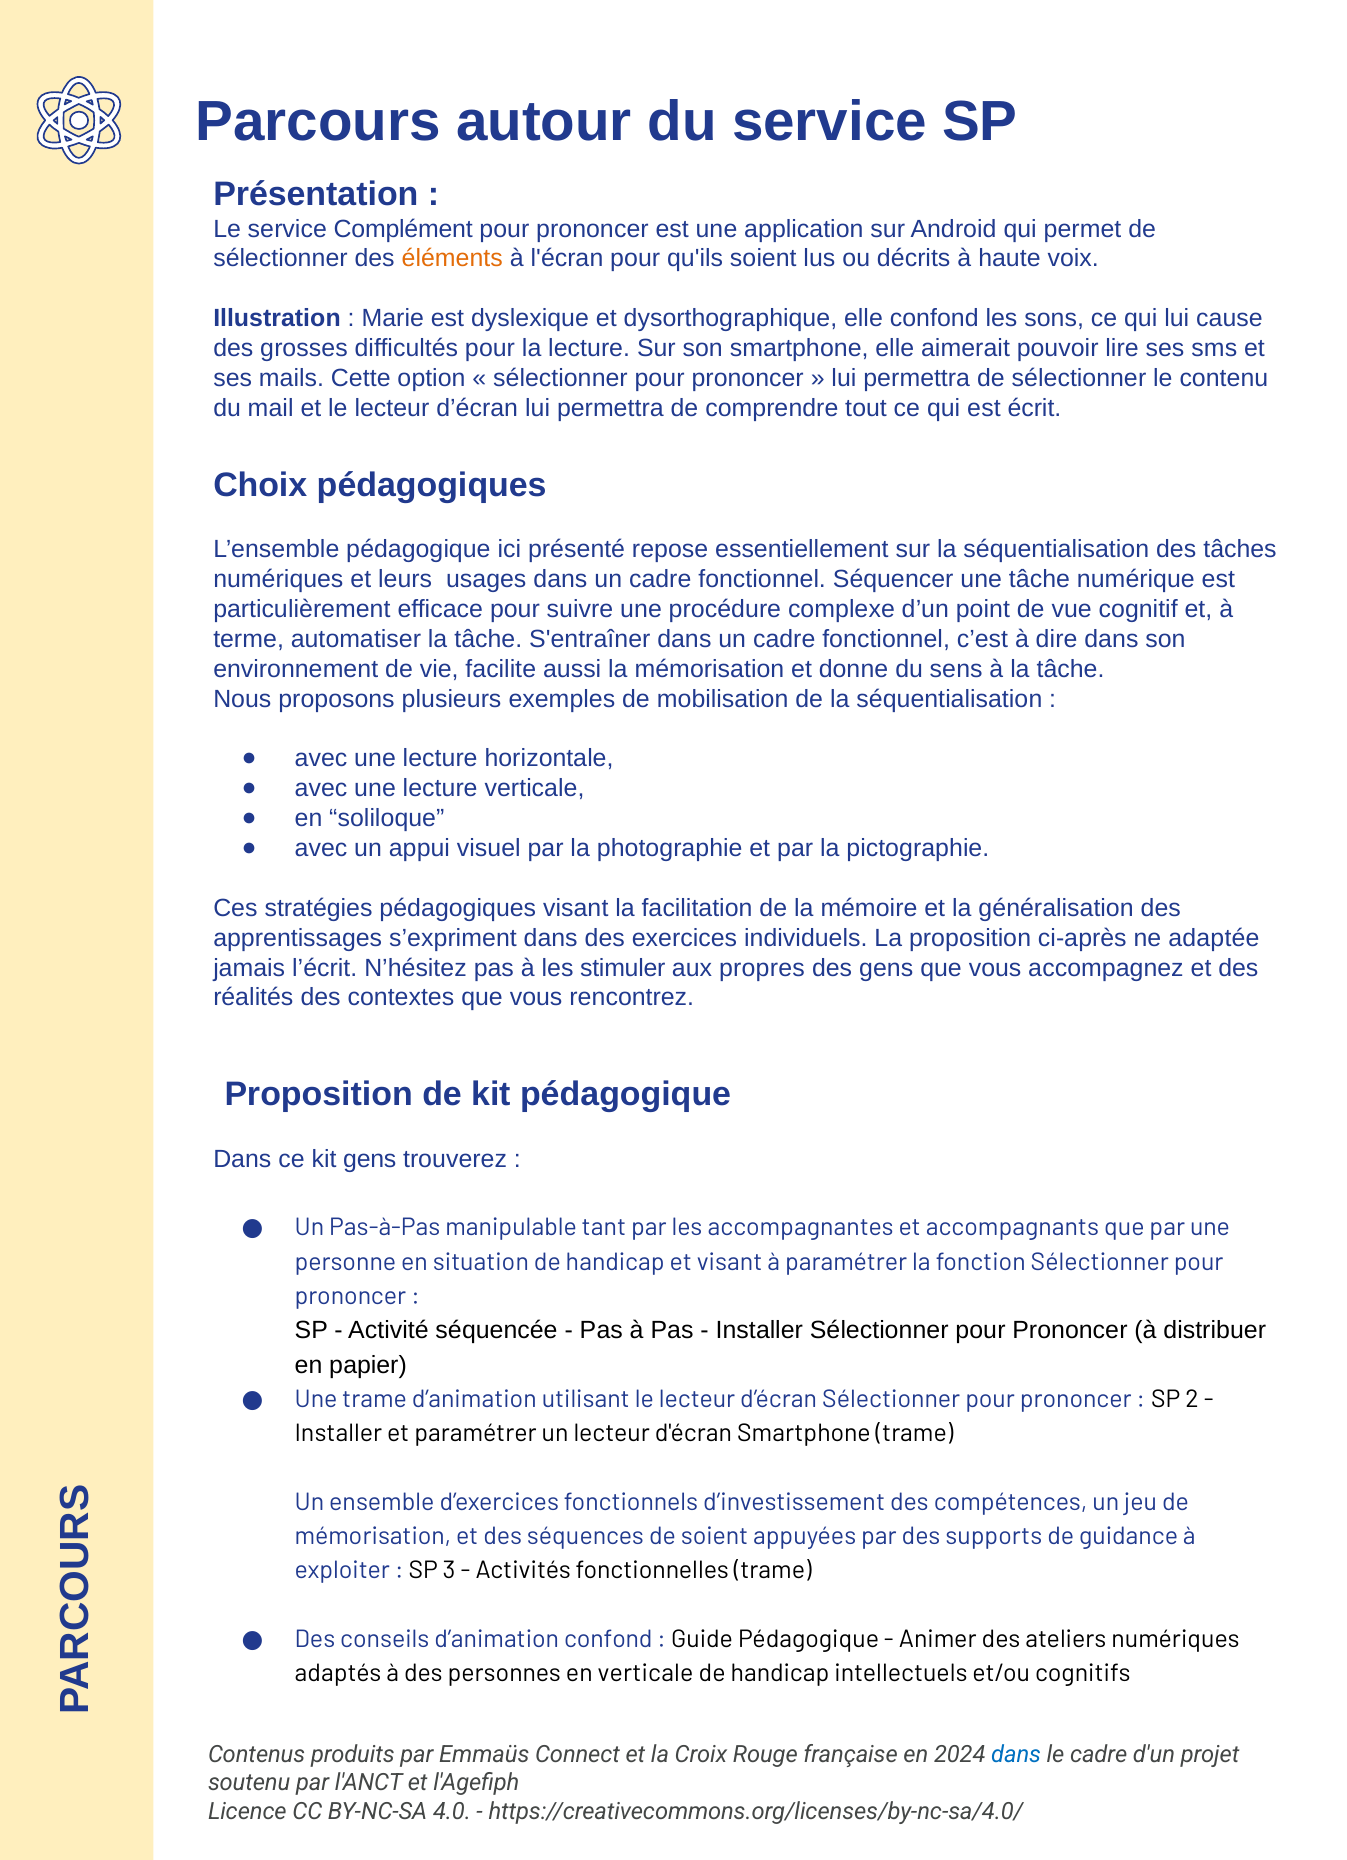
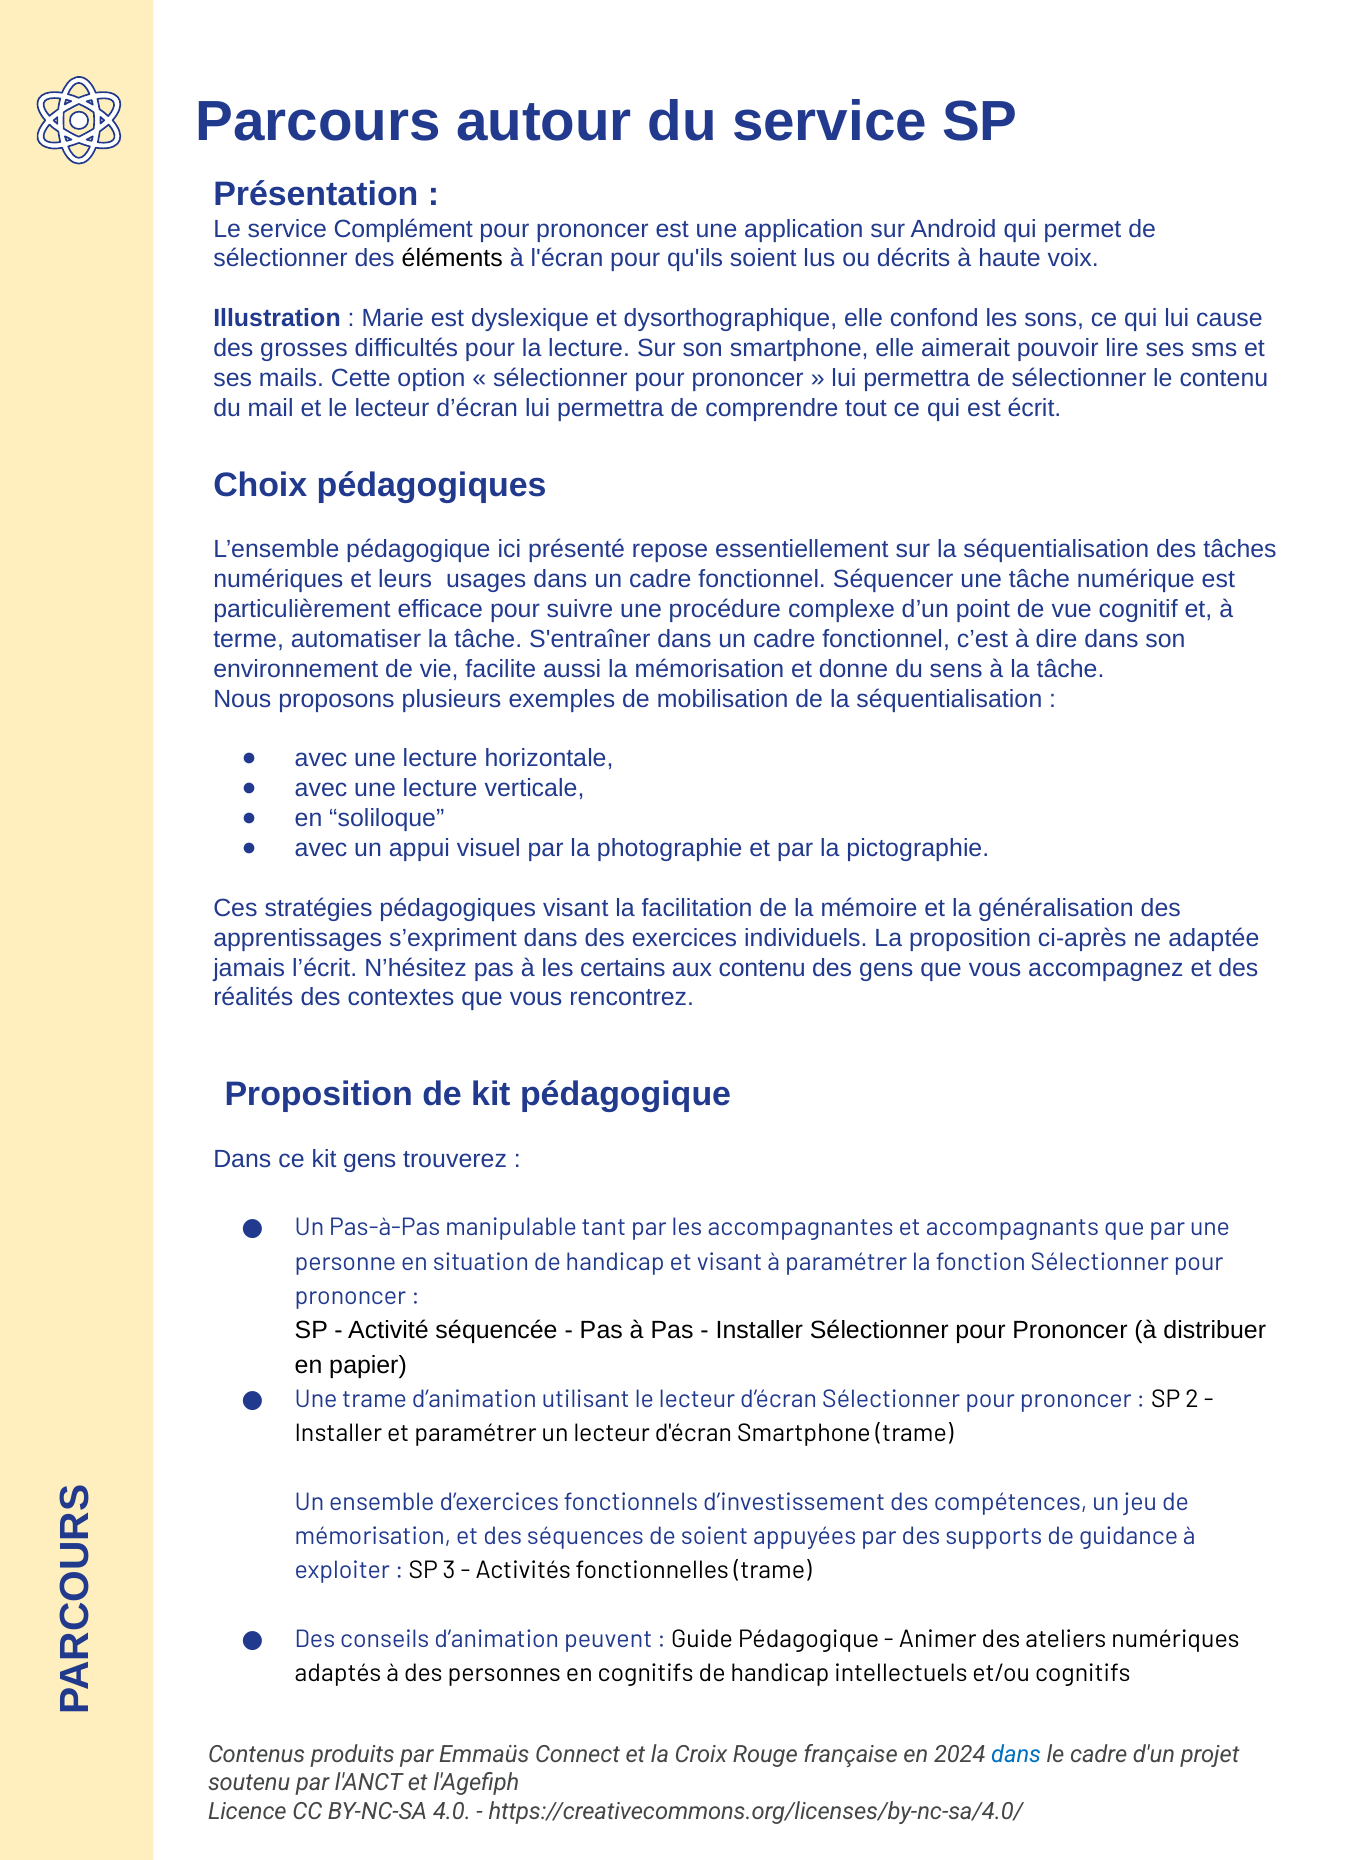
éléments colour: orange -> black
stimuler: stimuler -> certains
aux propres: propres -> contenu
d’animation confond: confond -> peuvent
en verticale: verticale -> cognitifs
